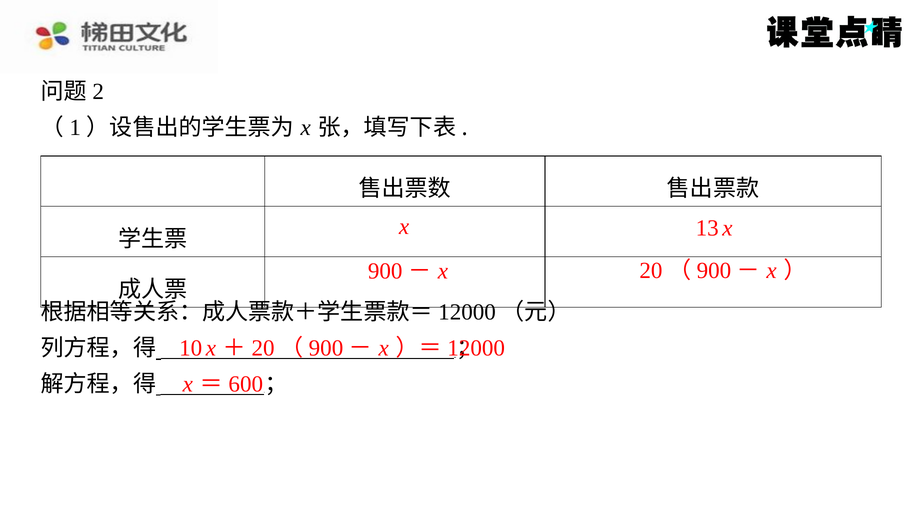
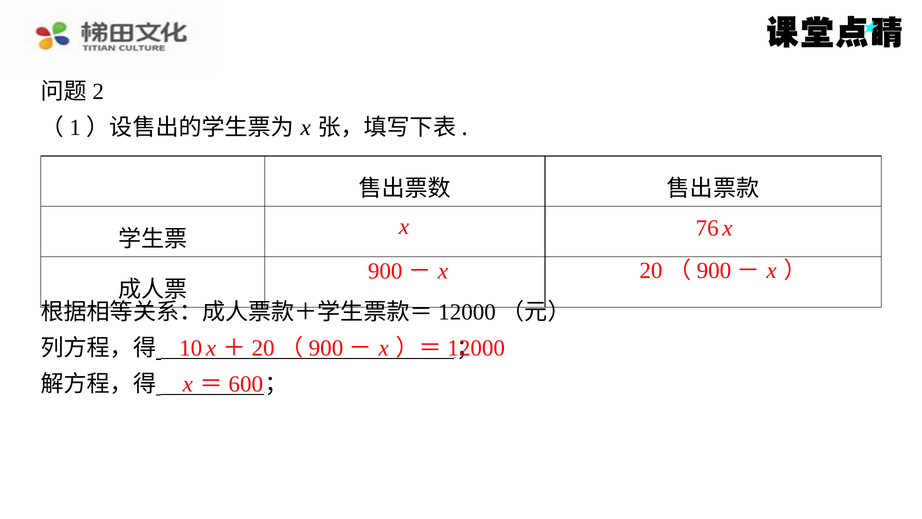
13: 13 -> 76
